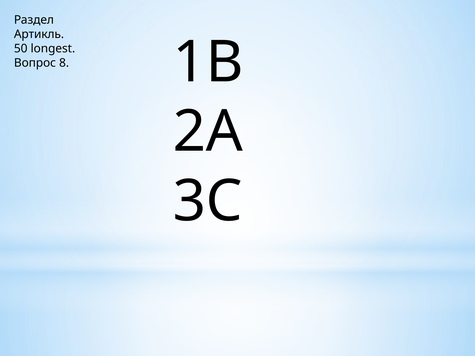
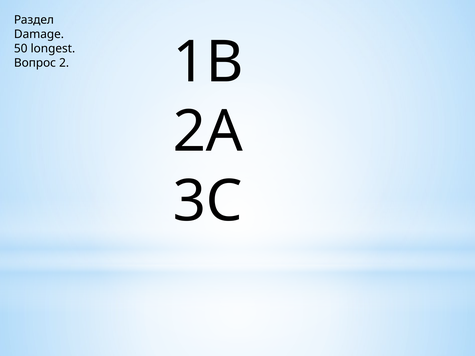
Артикль: Артикль -> Damage
8: 8 -> 2
